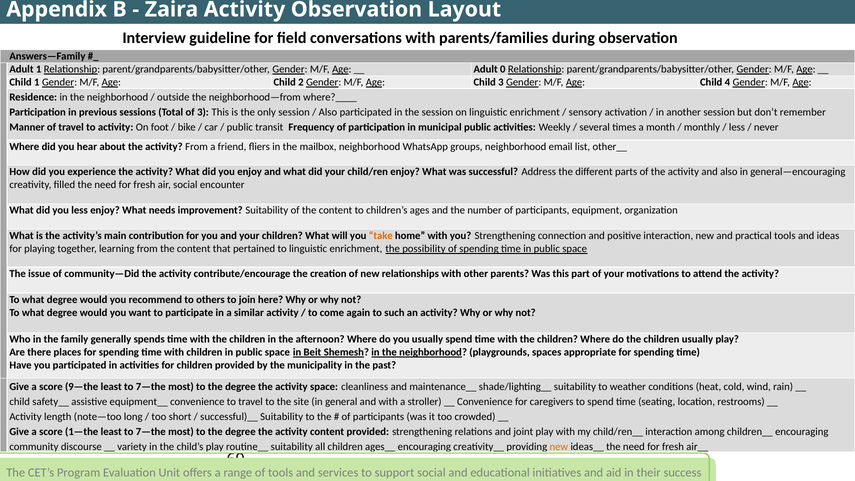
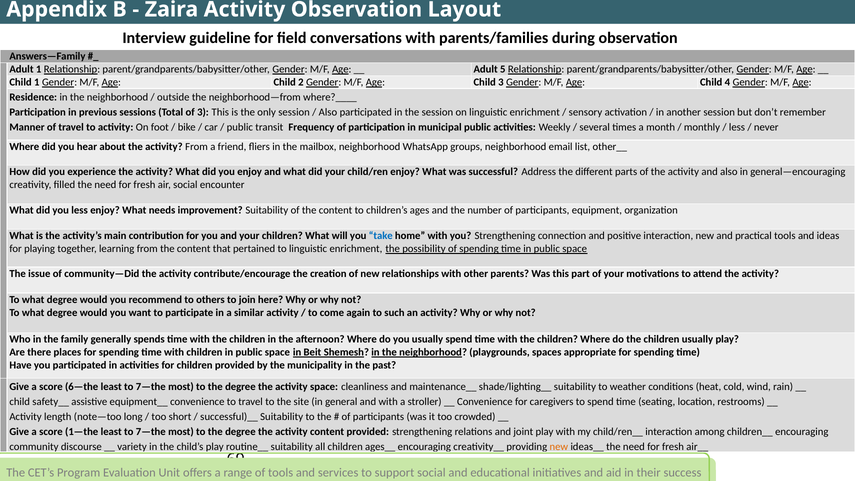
0: 0 -> 5
take colour: orange -> blue
9—the: 9—the -> 6—the
